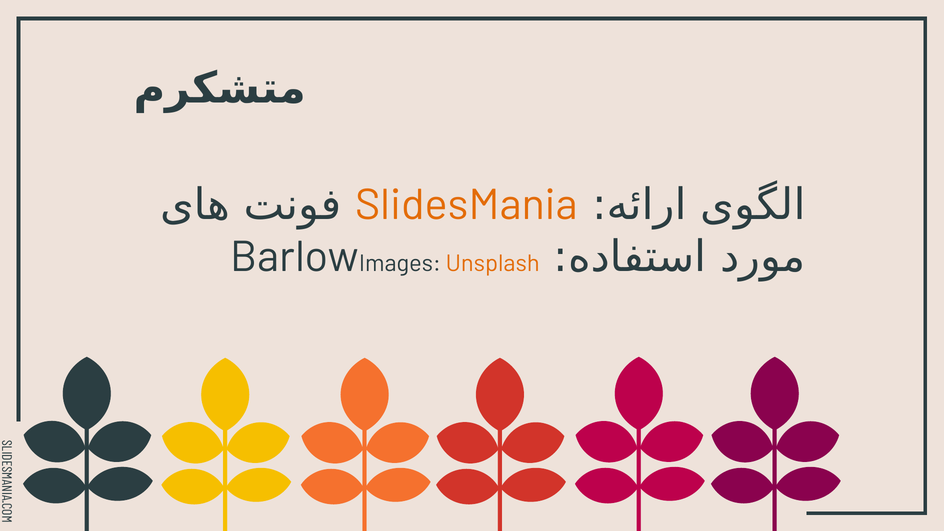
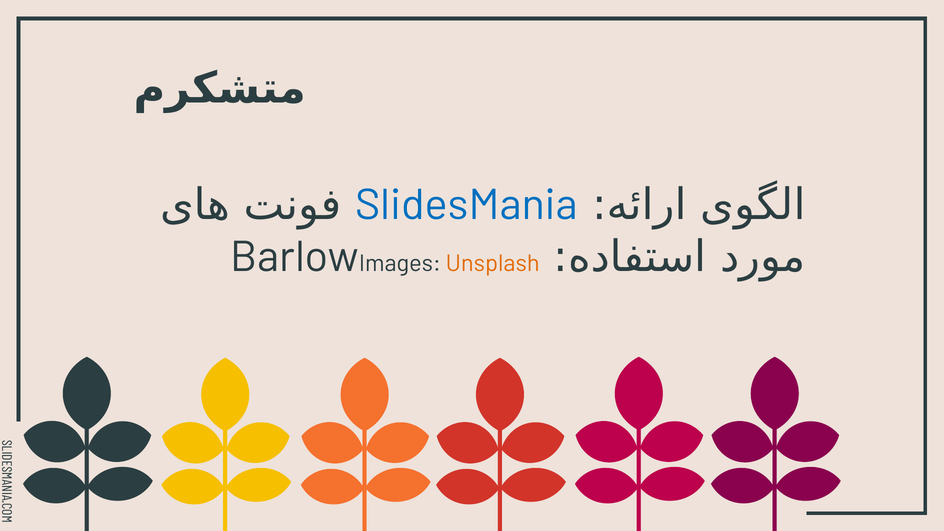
SlidesMania colour: orange -> blue
